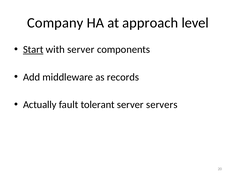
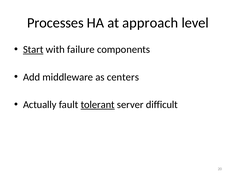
Company: Company -> Processes
with server: server -> failure
records: records -> centers
tolerant underline: none -> present
servers: servers -> difficult
